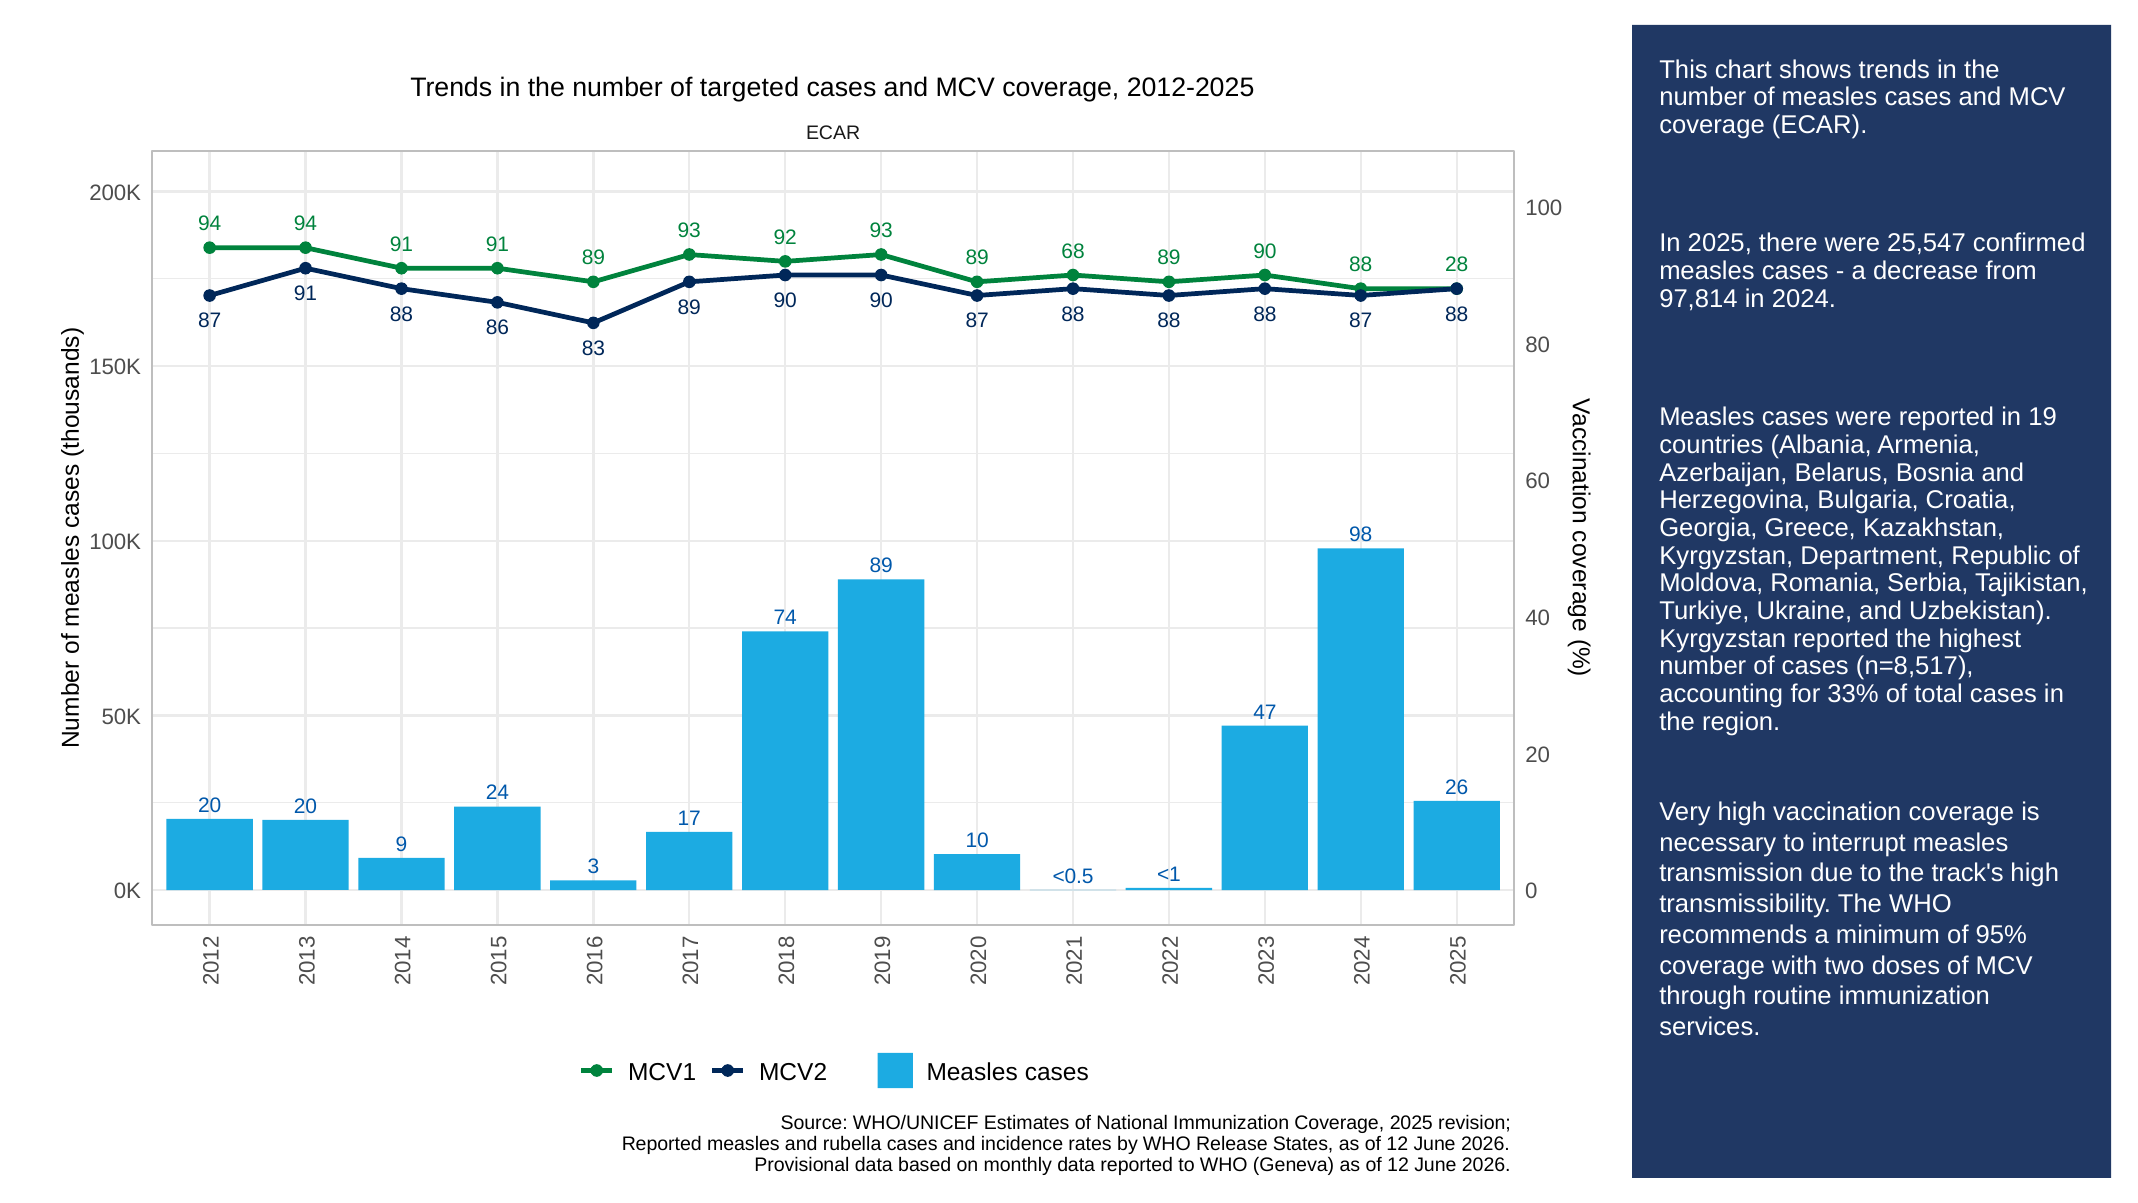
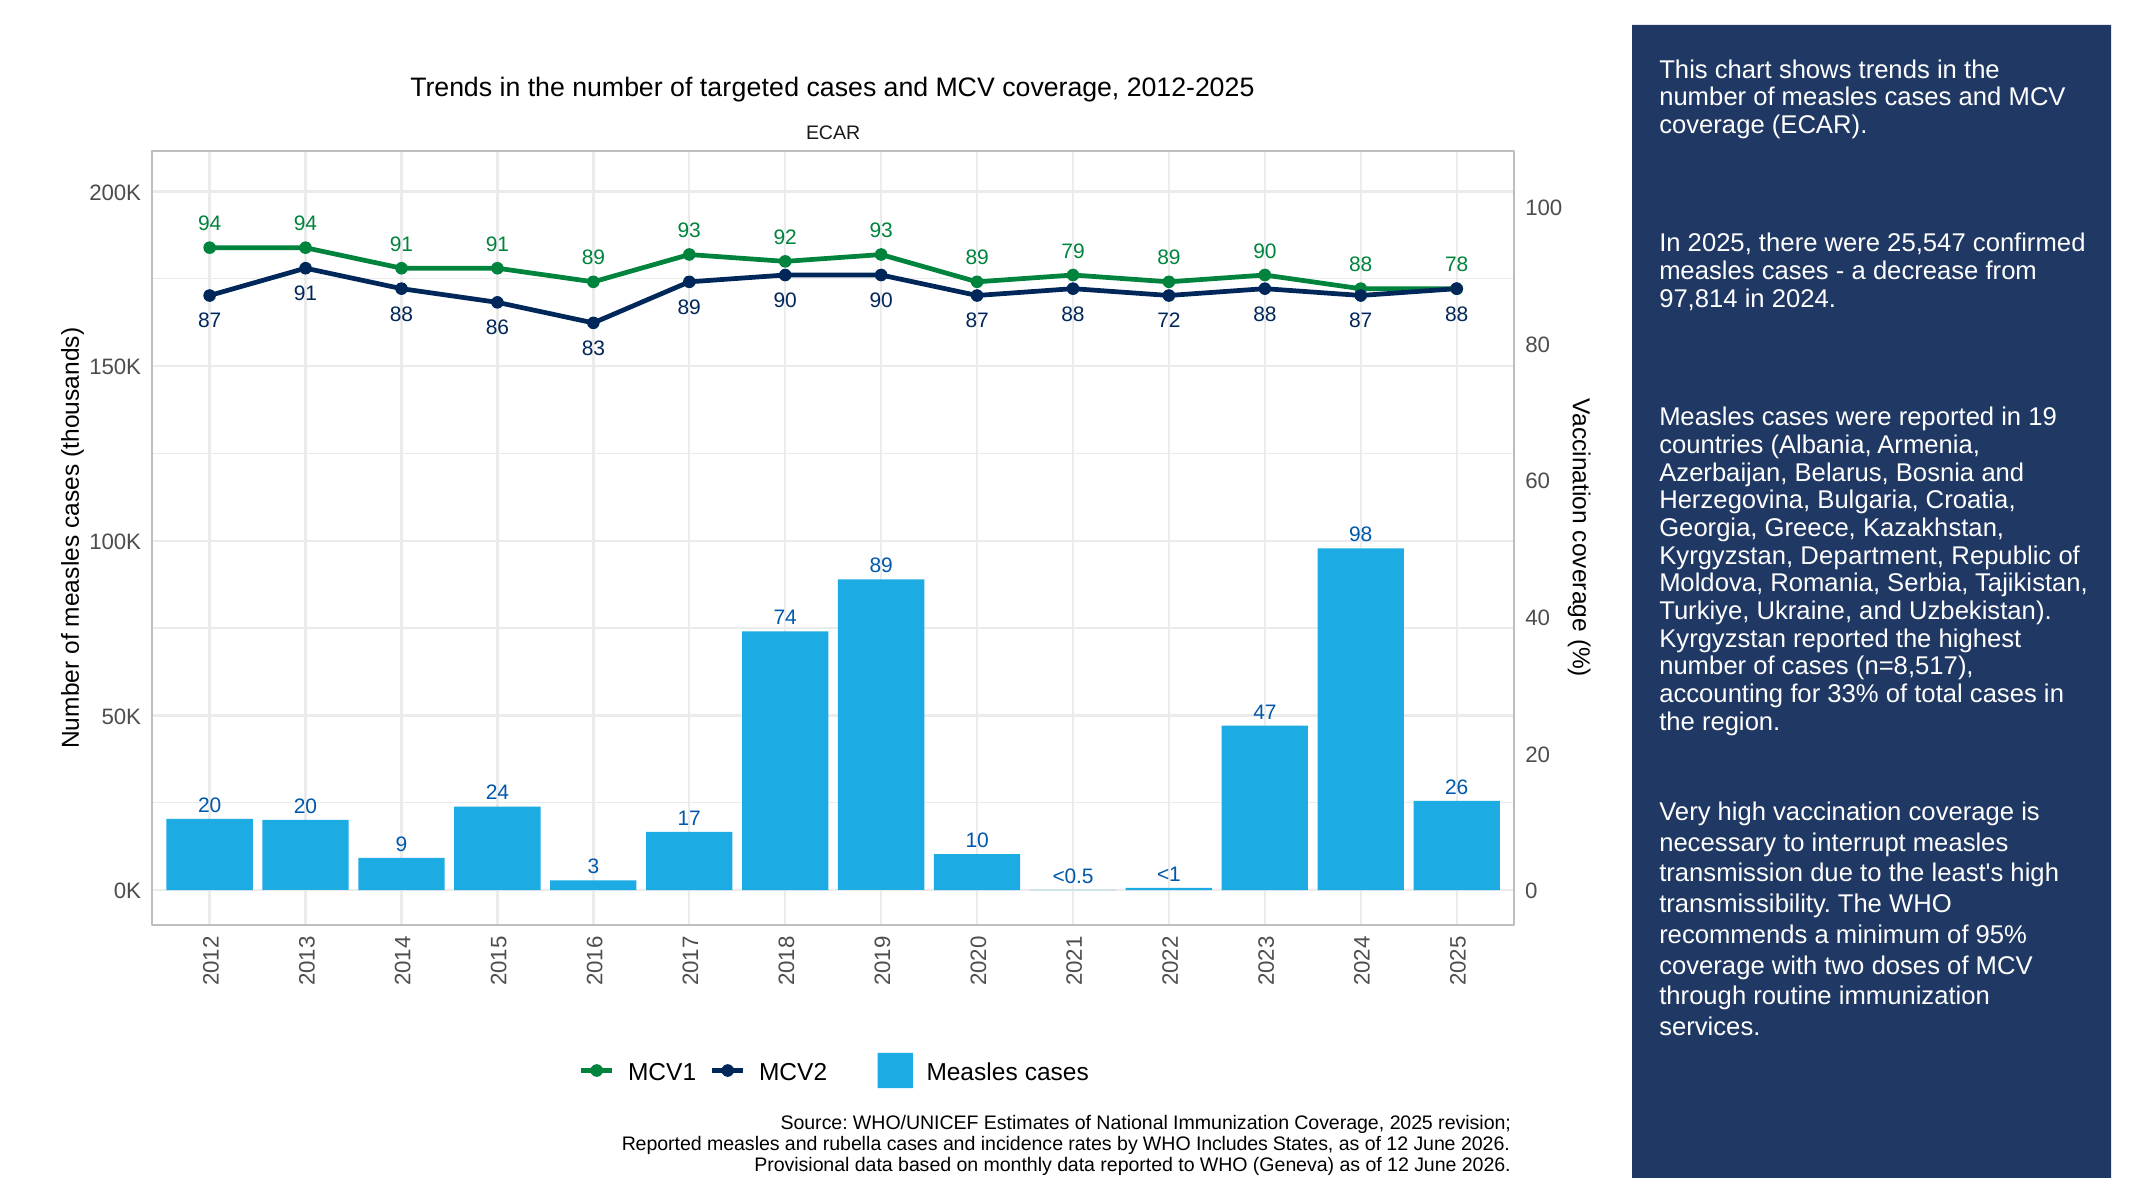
68: 68 -> 79
28: 28 -> 78
87 88 88: 88 -> 72
track's: track's -> least's
Release: Release -> Includes
